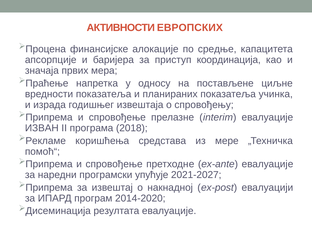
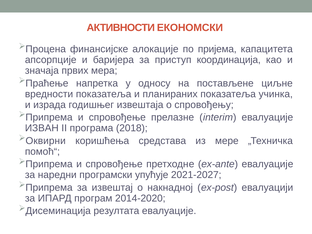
ЕВРОПСКИХ: ЕВРОПСКИХ -> ЕКОНОМСКИ
средње: средње -> пријема
Рекламе: Рекламе -> Оквирни
